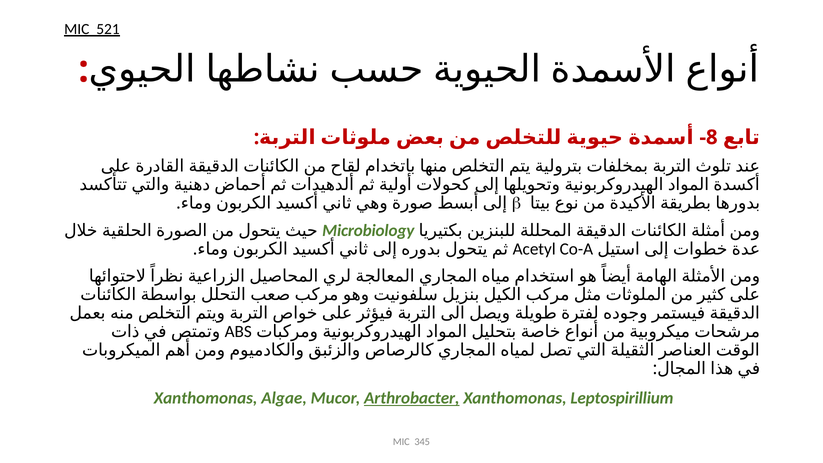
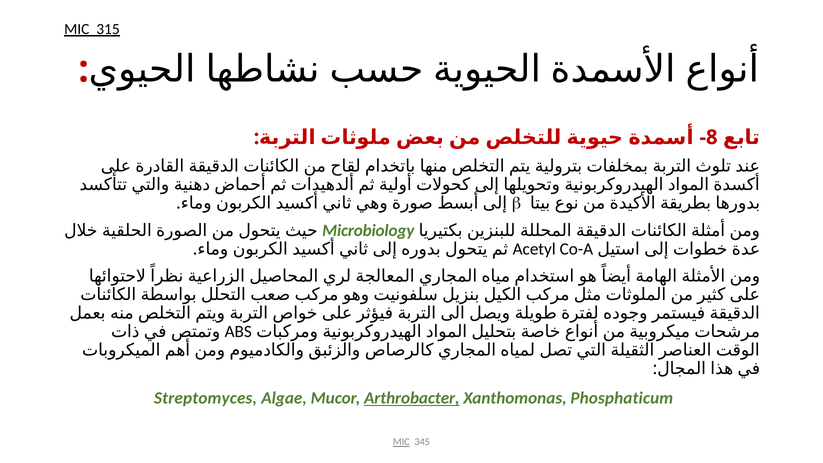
521: 521 -> 315
Xanthomonas at (206, 398): Xanthomonas -> Streptomyces
Leptospirillium: Leptospirillium -> Phosphaticum
MIC at (401, 442) underline: none -> present
